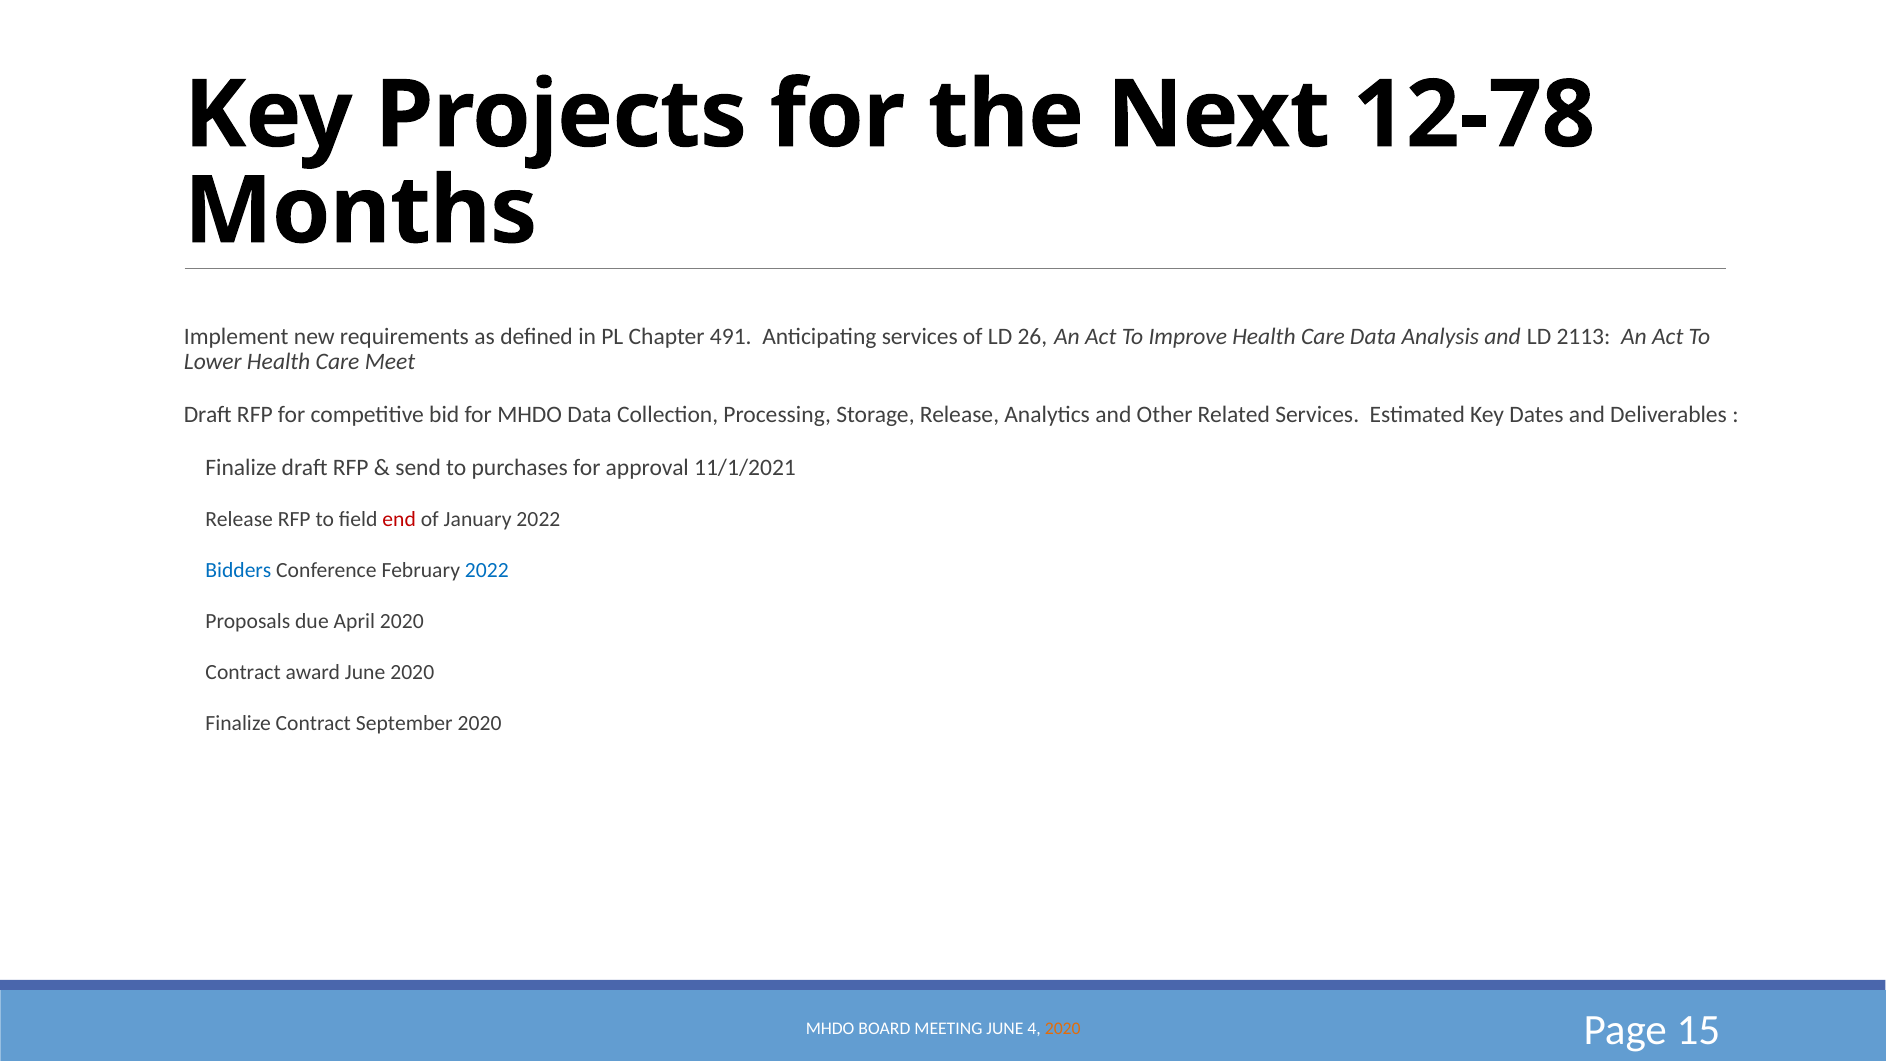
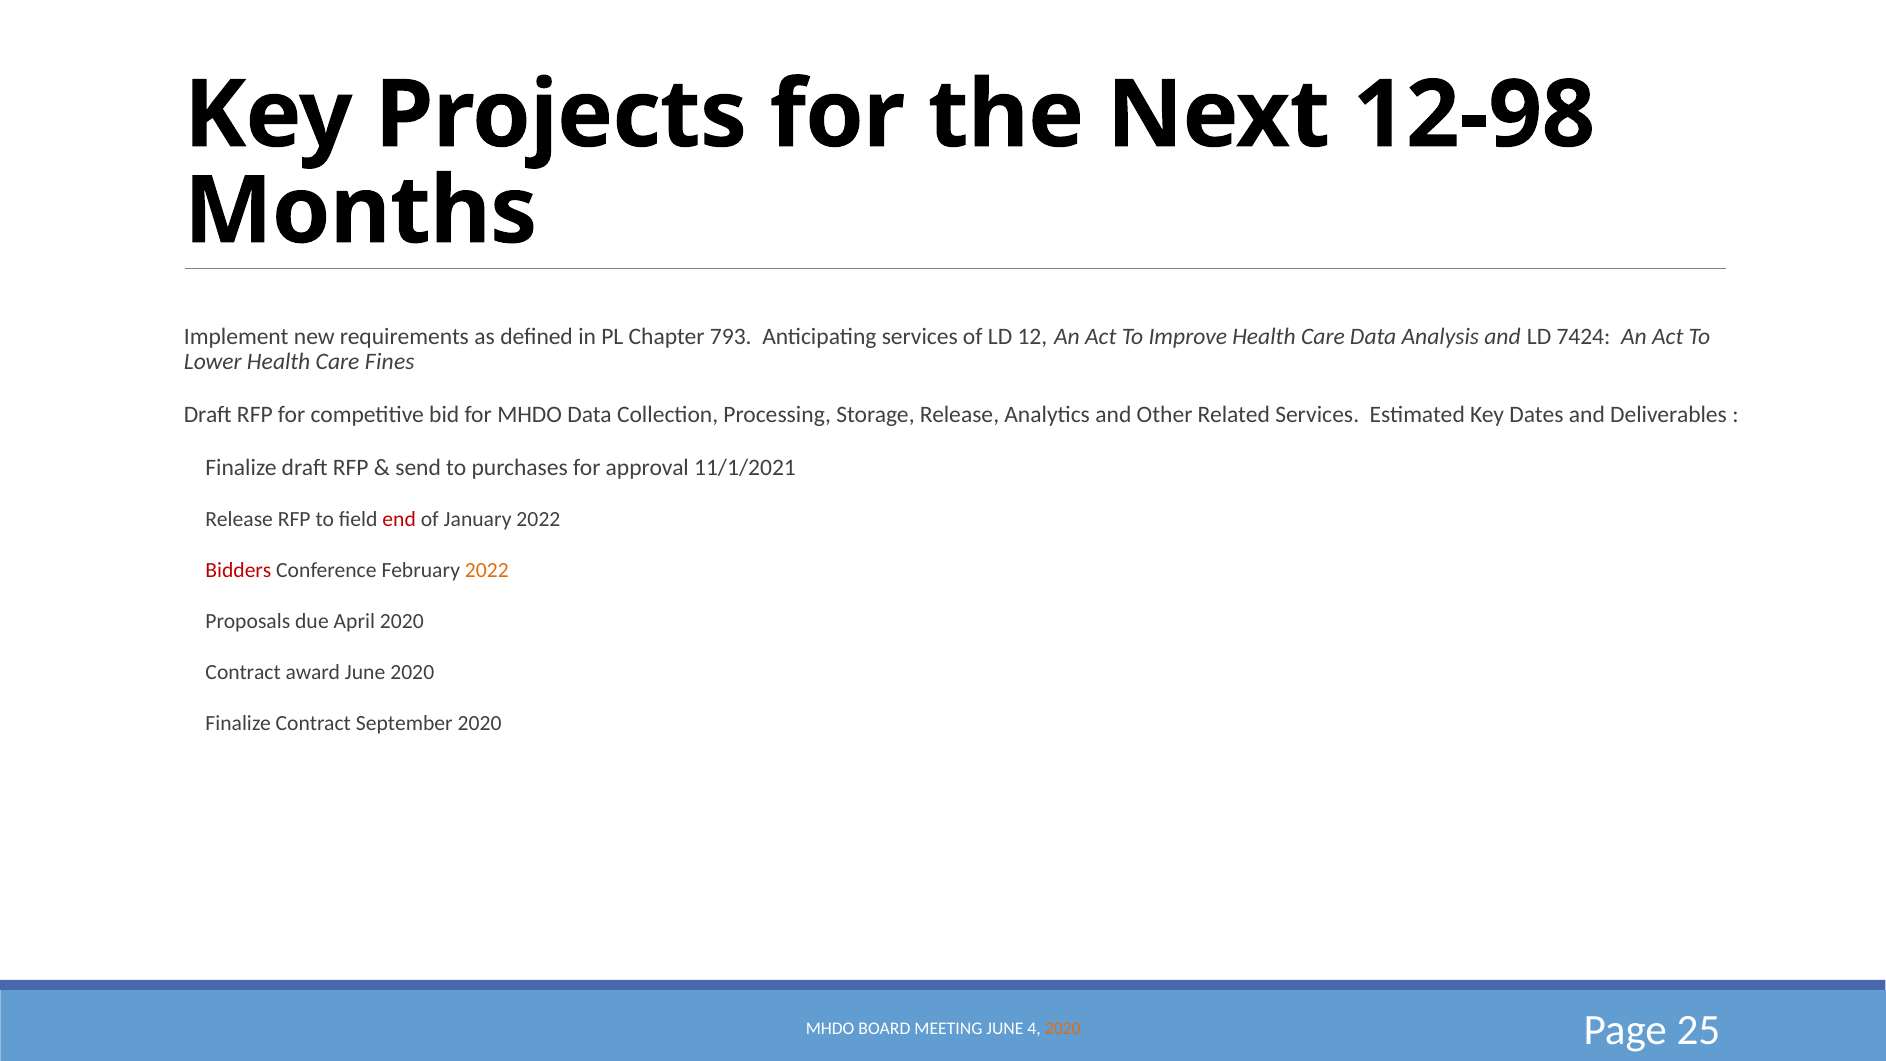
12-78: 12-78 -> 12-98
491: 491 -> 793
26: 26 -> 12
2113: 2113 -> 7424
Meet: Meet -> Fines
Bidders colour: blue -> red
2022 at (487, 571) colour: blue -> orange
15: 15 -> 25
